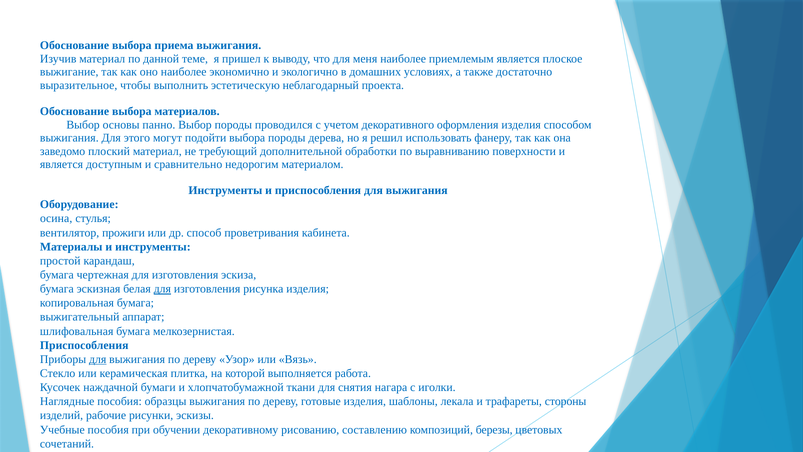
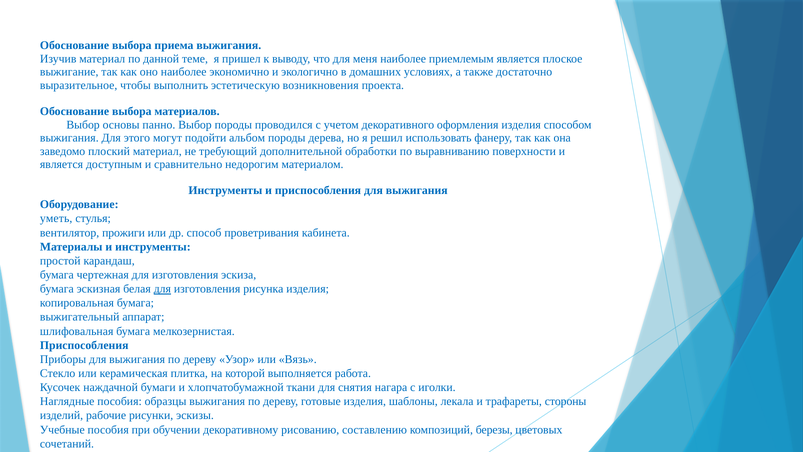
неблагодарный: неблагодарный -> возникновения
подойти выбора: выбора -> альбом
осина: осина -> уметь
для at (98, 359) underline: present -> none
